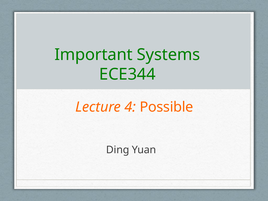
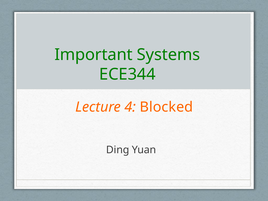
Possible: Possible -> Blocked
